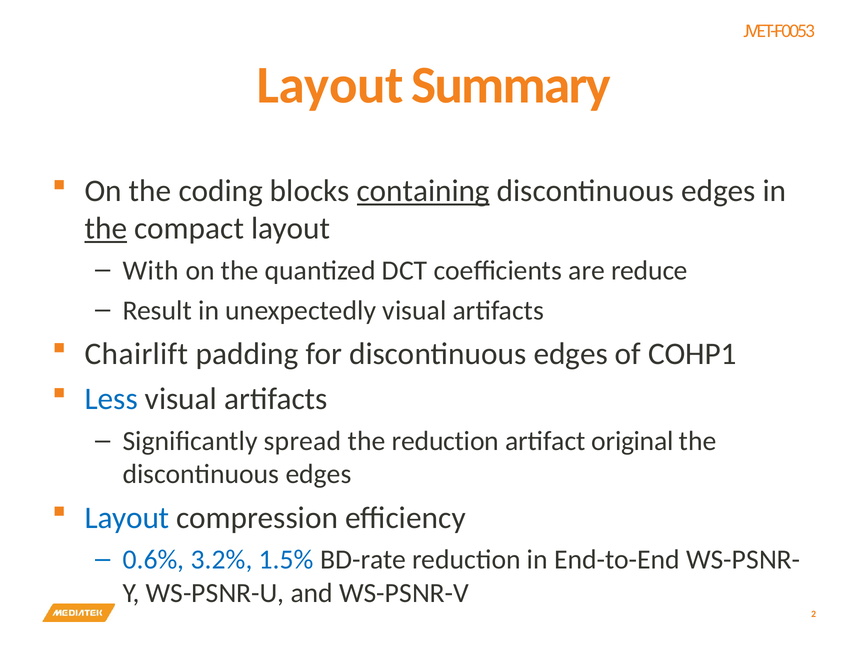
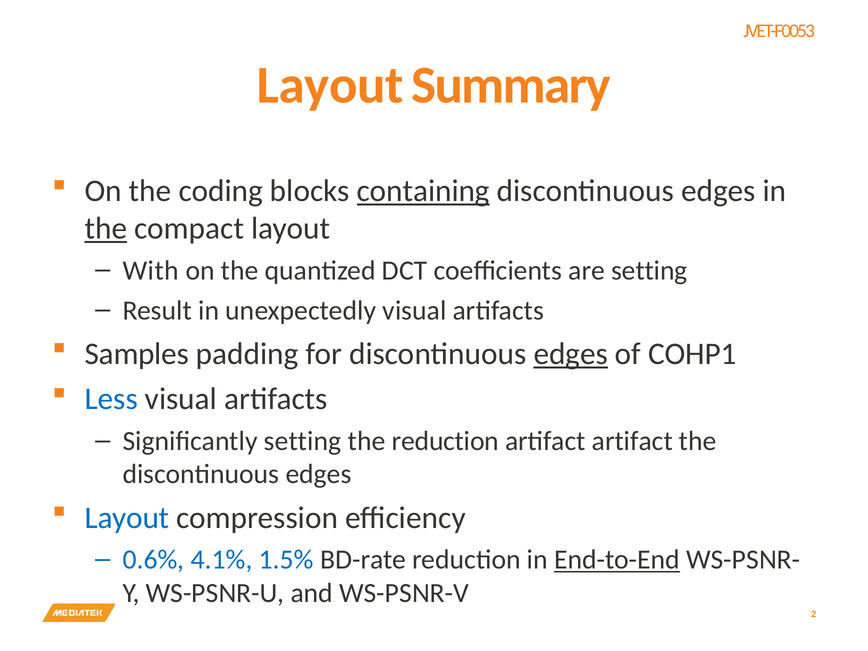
are reduce: reduce -> setting
Chairlift: Chairlift -> Samples
edges at (571, 354) underline: none -> present
Significantly spread: spread -> setting
artifact original: original -> artifact
3.2%: 3.2% -> 4.1%
End-to-End underline: none -> present
